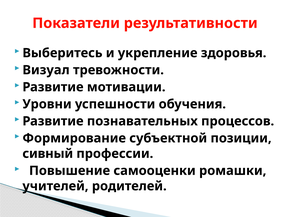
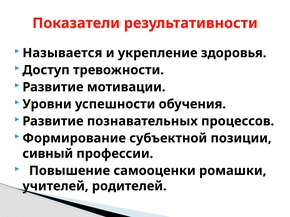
Выберитесь: Выберитесь -> Называется
Визуал: Визуал -> Доступ
